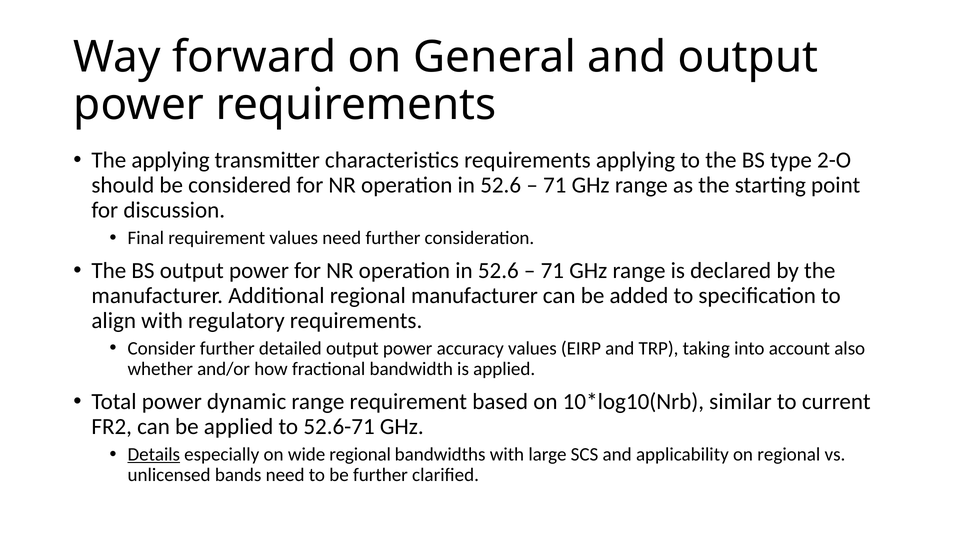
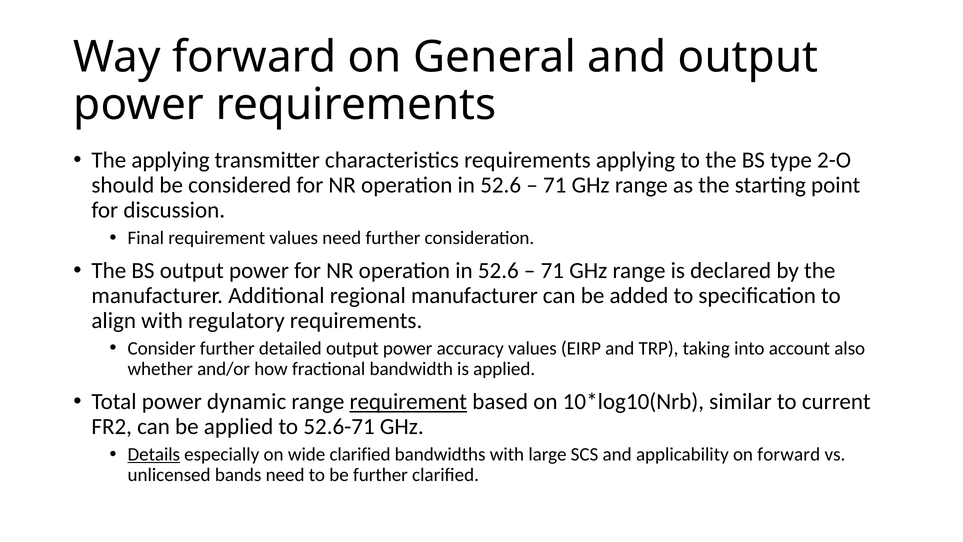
requirement at (408, 401) underline: none -> present
wide regional: regional -> clarified
on regional: regional -> forward
